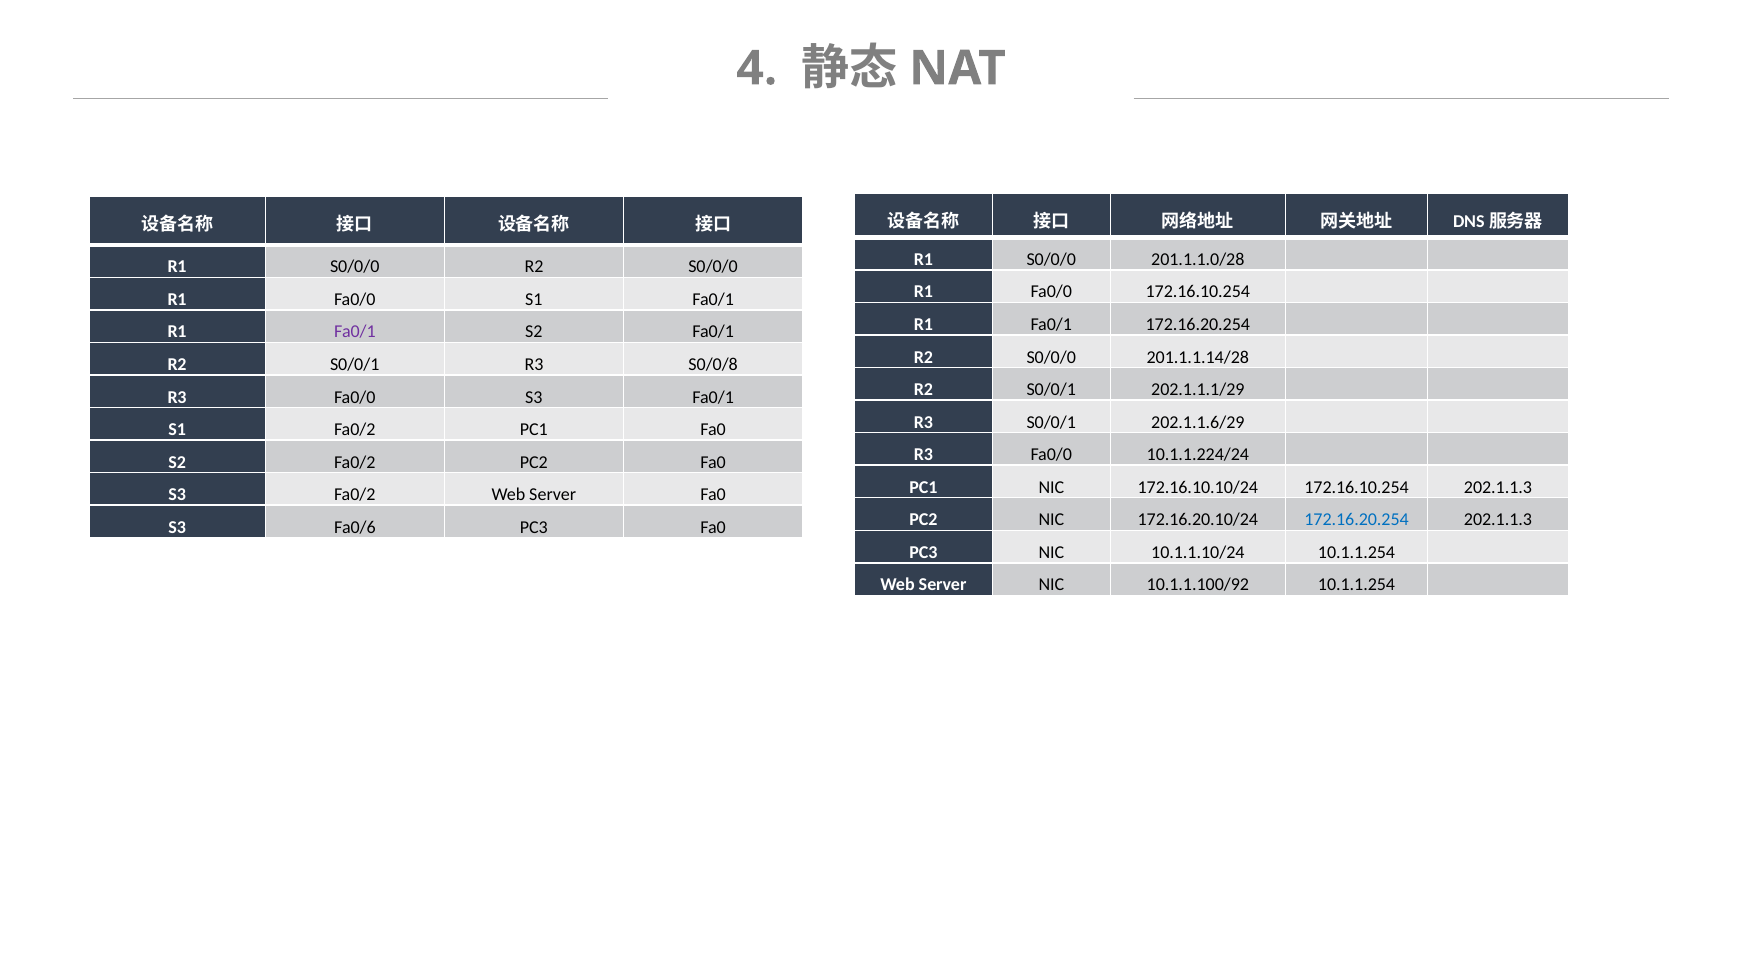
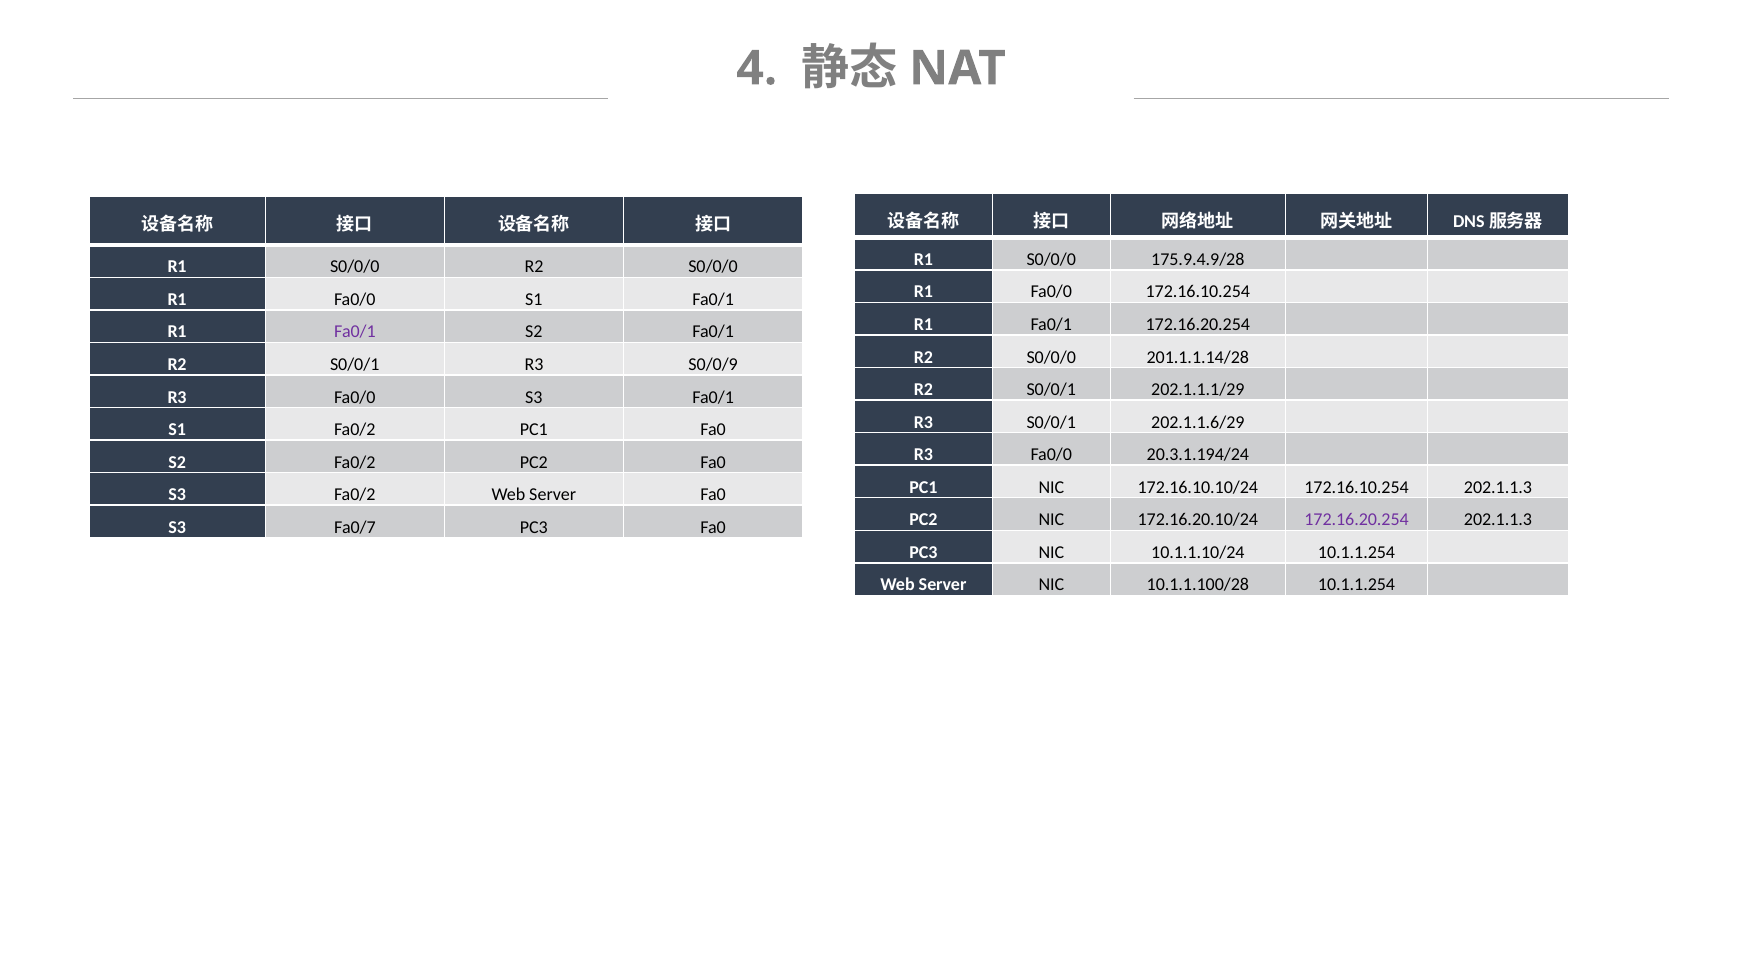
201.1.1.0/28: 201.1.1.0/28 -> 175.9.4.9/28
S0/0/8: S0/0/8 -> S0/0/9
10.1.1.224/24: 10.1.1.224/24 -> 20.3.1.194/24
172.16.20.254 at (1357, 520) colour: blue -> purple
Fa0/6: Fa0/6 -> Fa0/7
10.1.1.100/92: 10.1.1.100/92 -> 10.1.1.100/28
